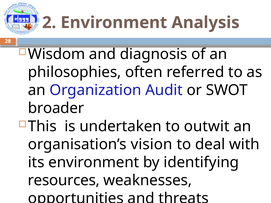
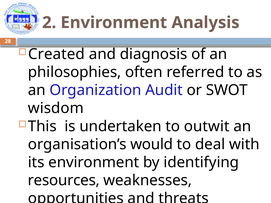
Wisdom: Wisdom -> Created
broader: broader -> wisdom
vision: vision -> would
